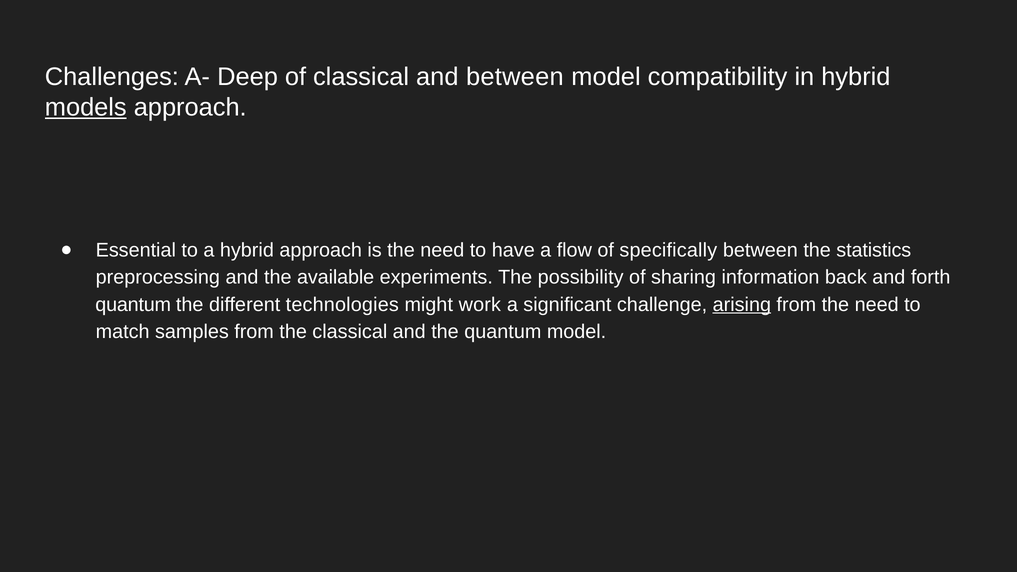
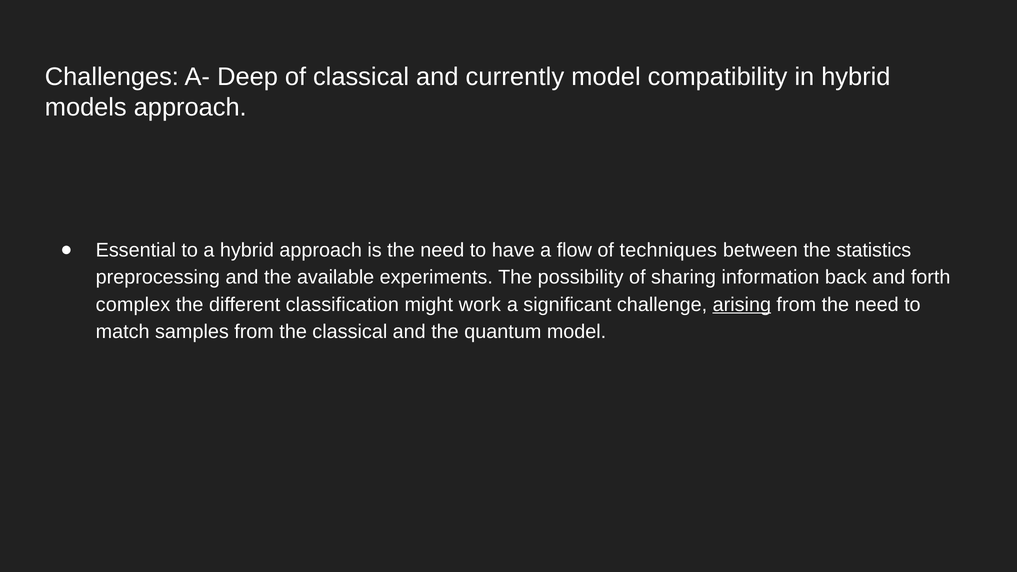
and between: between -> currently
models underline: present -> none
specifically: specifically -> techniques
quantum at (133, 305): quantum -> complex
technologies: technologies -> classification
